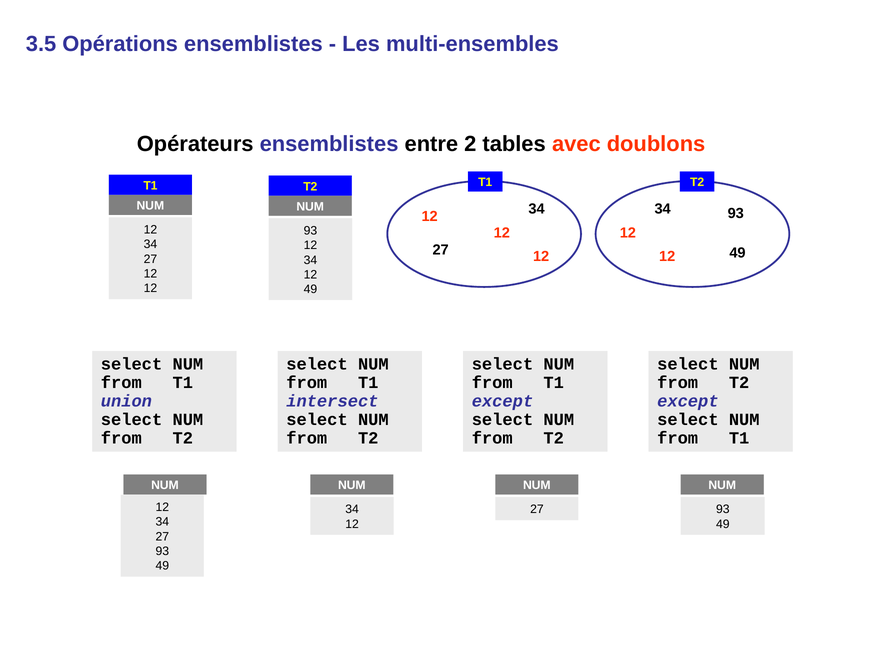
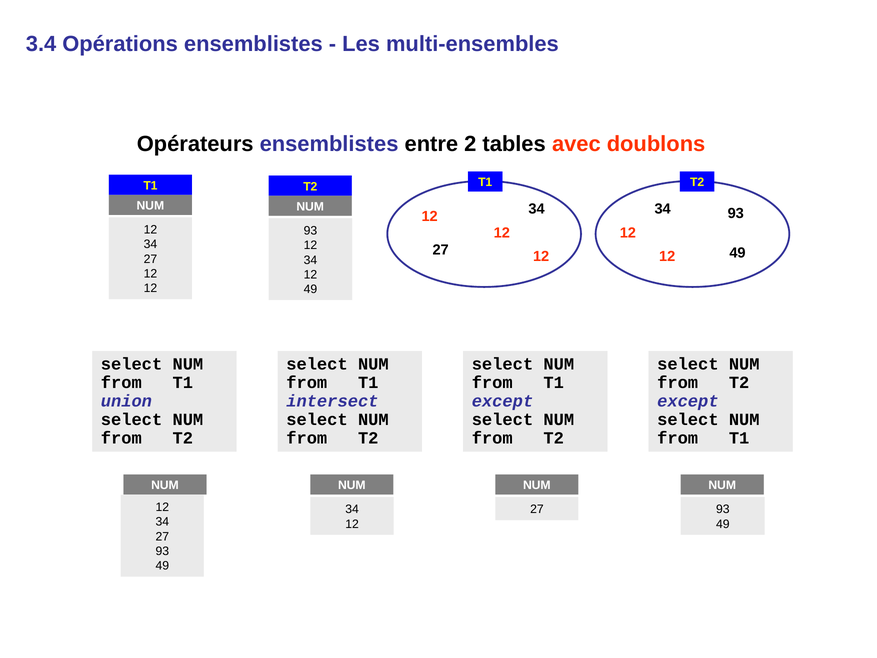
3.5: 3.5 -> 3.4
